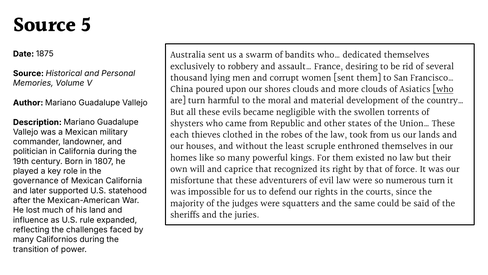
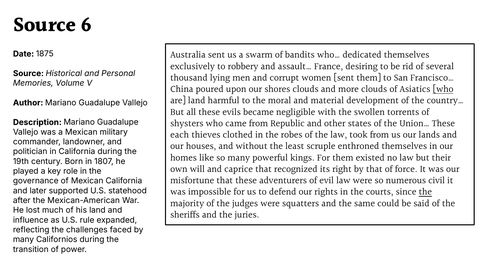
5: 5 -> 6
are turn: turn -> land
numerous turn: turn -> civil
the at (425, 192) underline: none -> present
